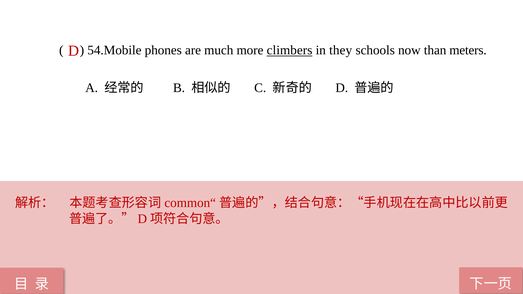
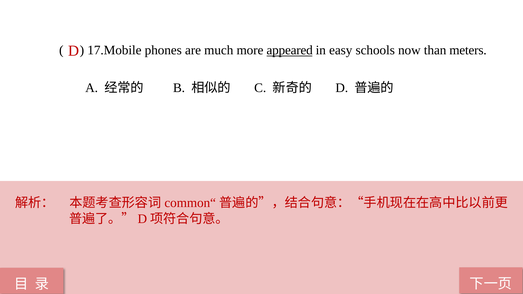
54.Mobile: 54.Mobile -> 17.Mobile
climbers: climbers -> appeared
they: they -> easy
